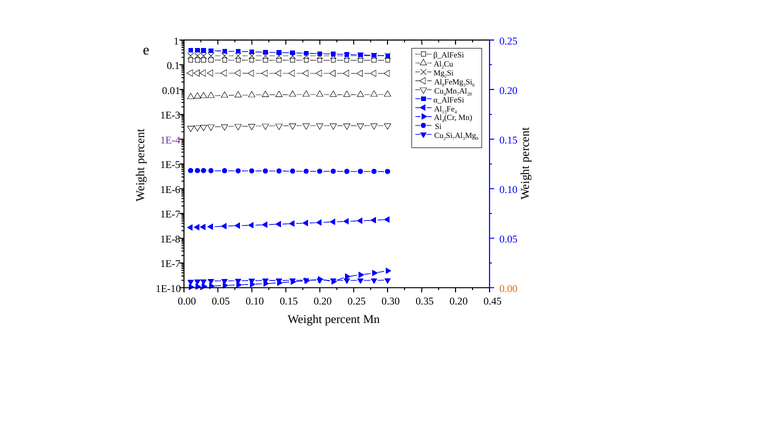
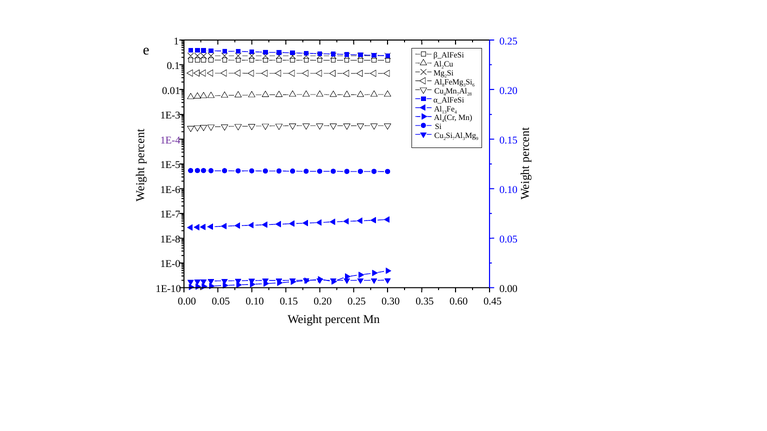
1E-7 at (170, 264): 1E-7 -> 1E-0
0.00 at (508, 289) colour: orange -> black
0.35 0.20: 0.20 -> 0.60
